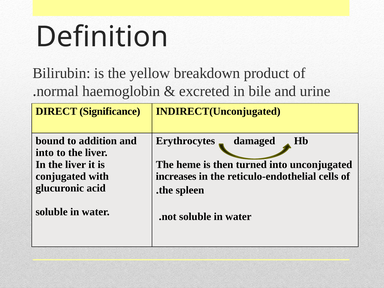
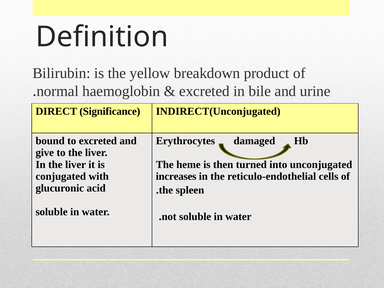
to addition: addition -> excreted
into at (45, 153): into -> give
